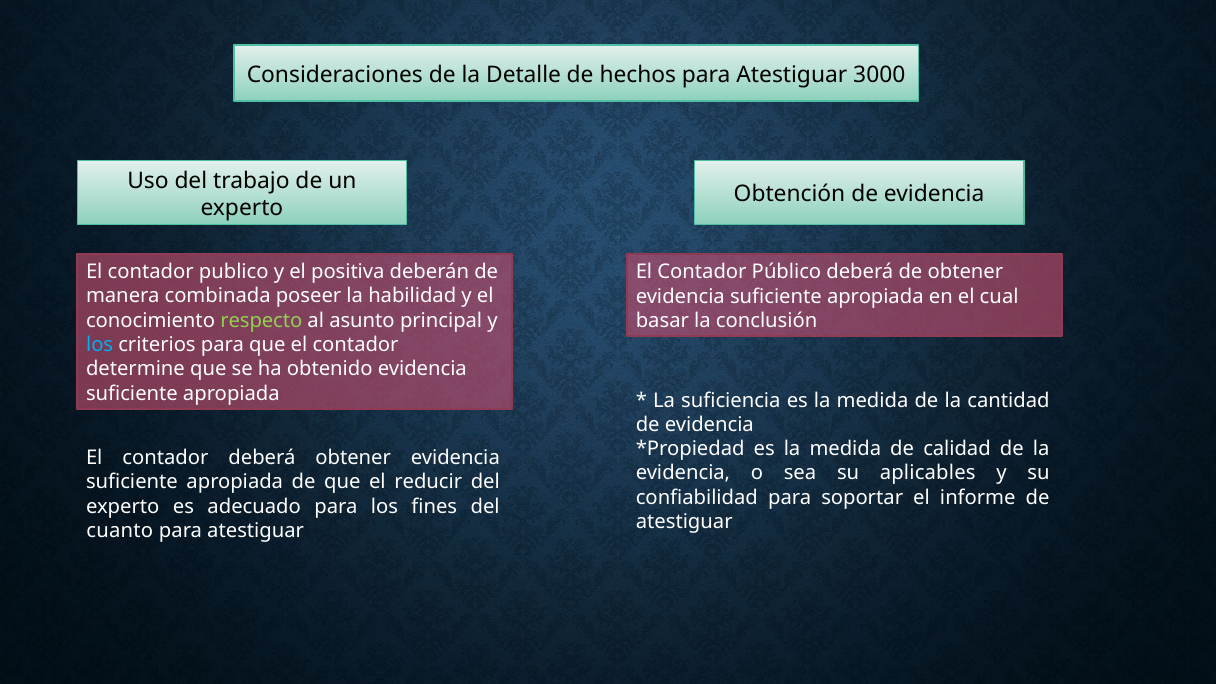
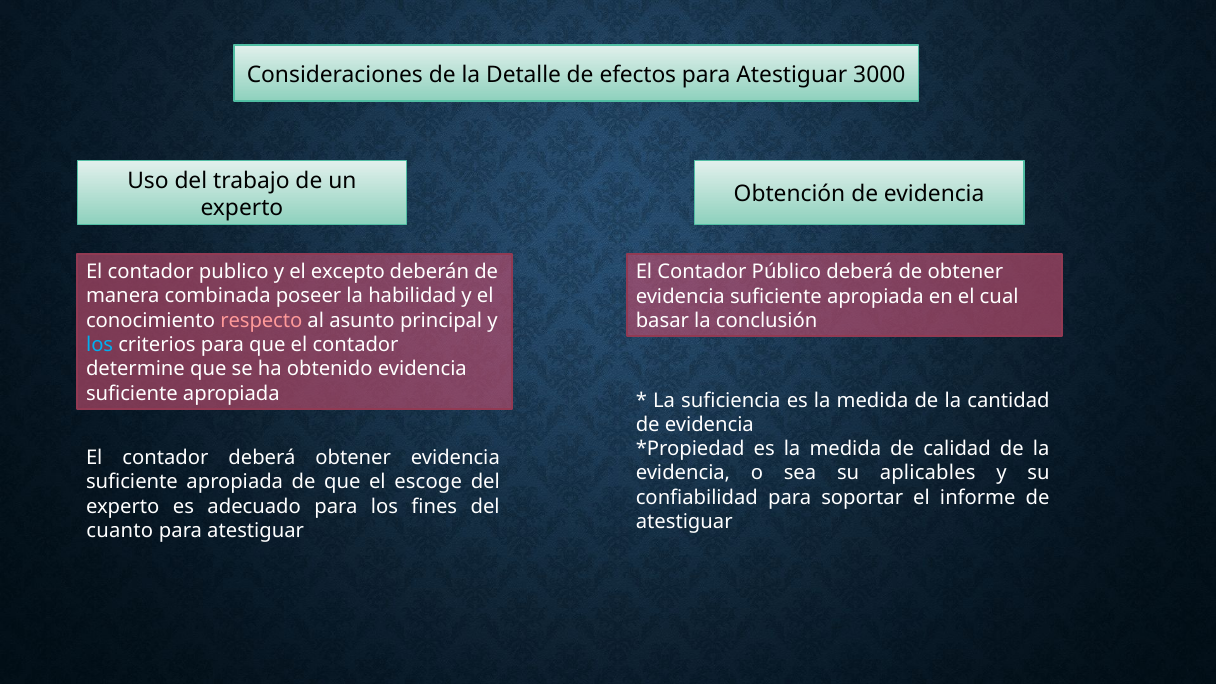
hechos: hechos -> efectos
positiva: positiva -> excepto
respecto colour: light green -> pink
reducir: reducir -> escoge
